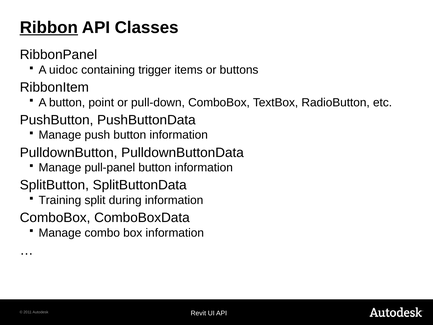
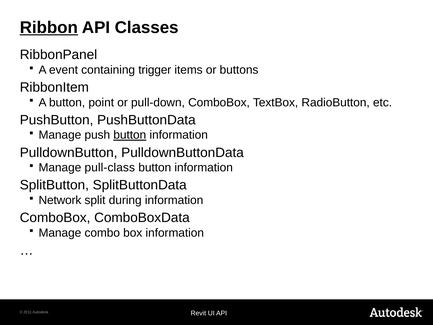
uidoc: uidoc -> event
button at (130, 135) underline: none -> present
pull-panel: pull-panel -> pull-class
Training: Training -> Network
